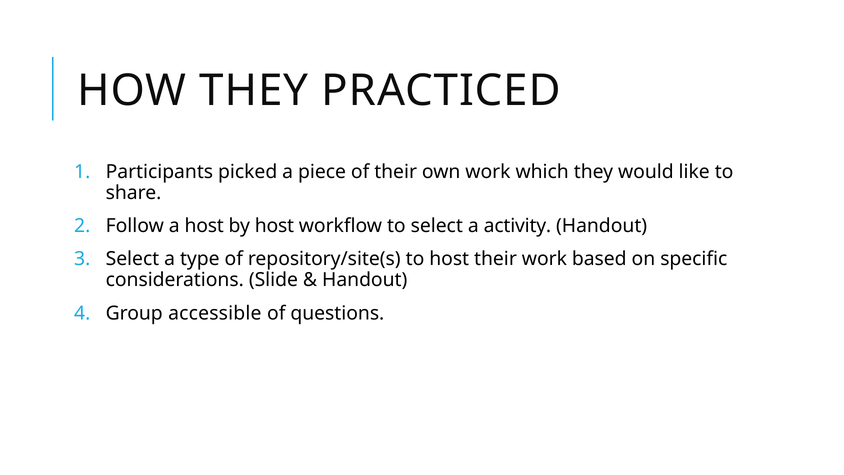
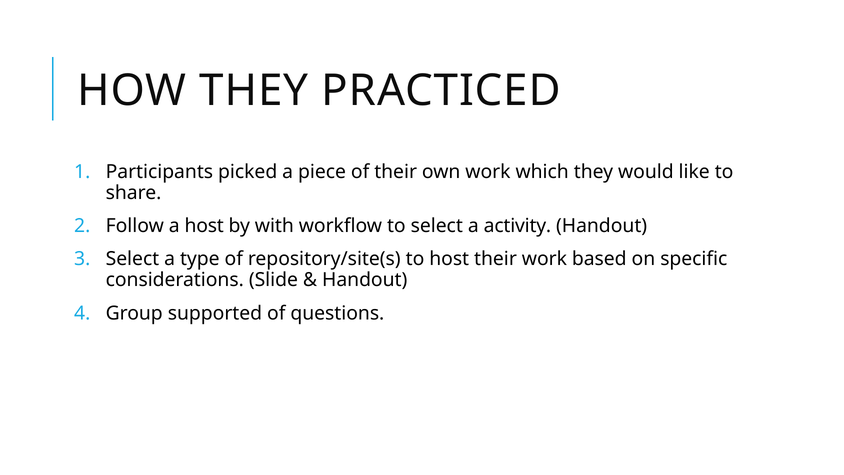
by host: host -> with
accessible: accessible -> supported
